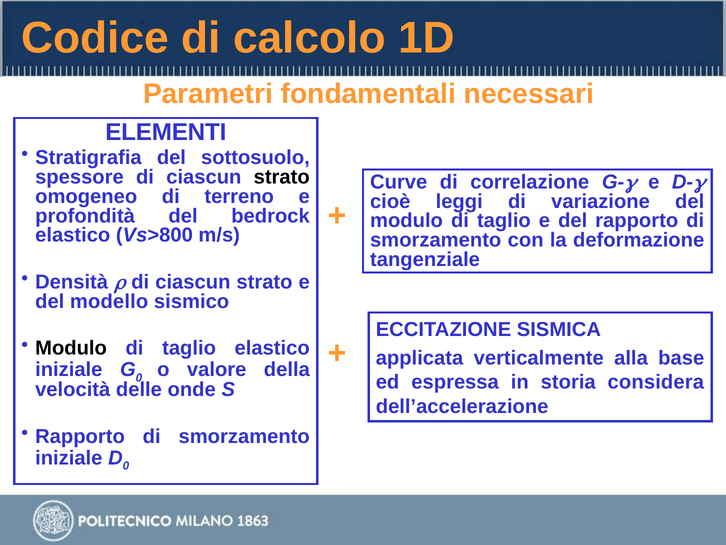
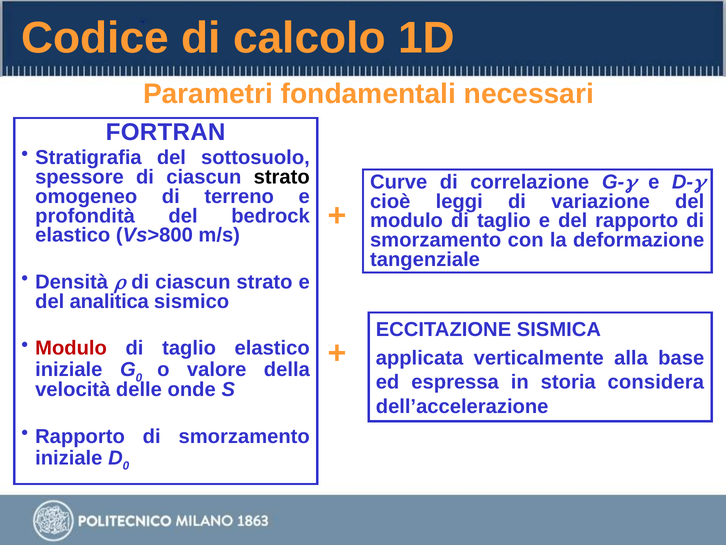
ELEMENTI: ELEMENTI -> FORTRAN
modello: modello -> analitica
Modulo at (71, 348) colour: black -> red
